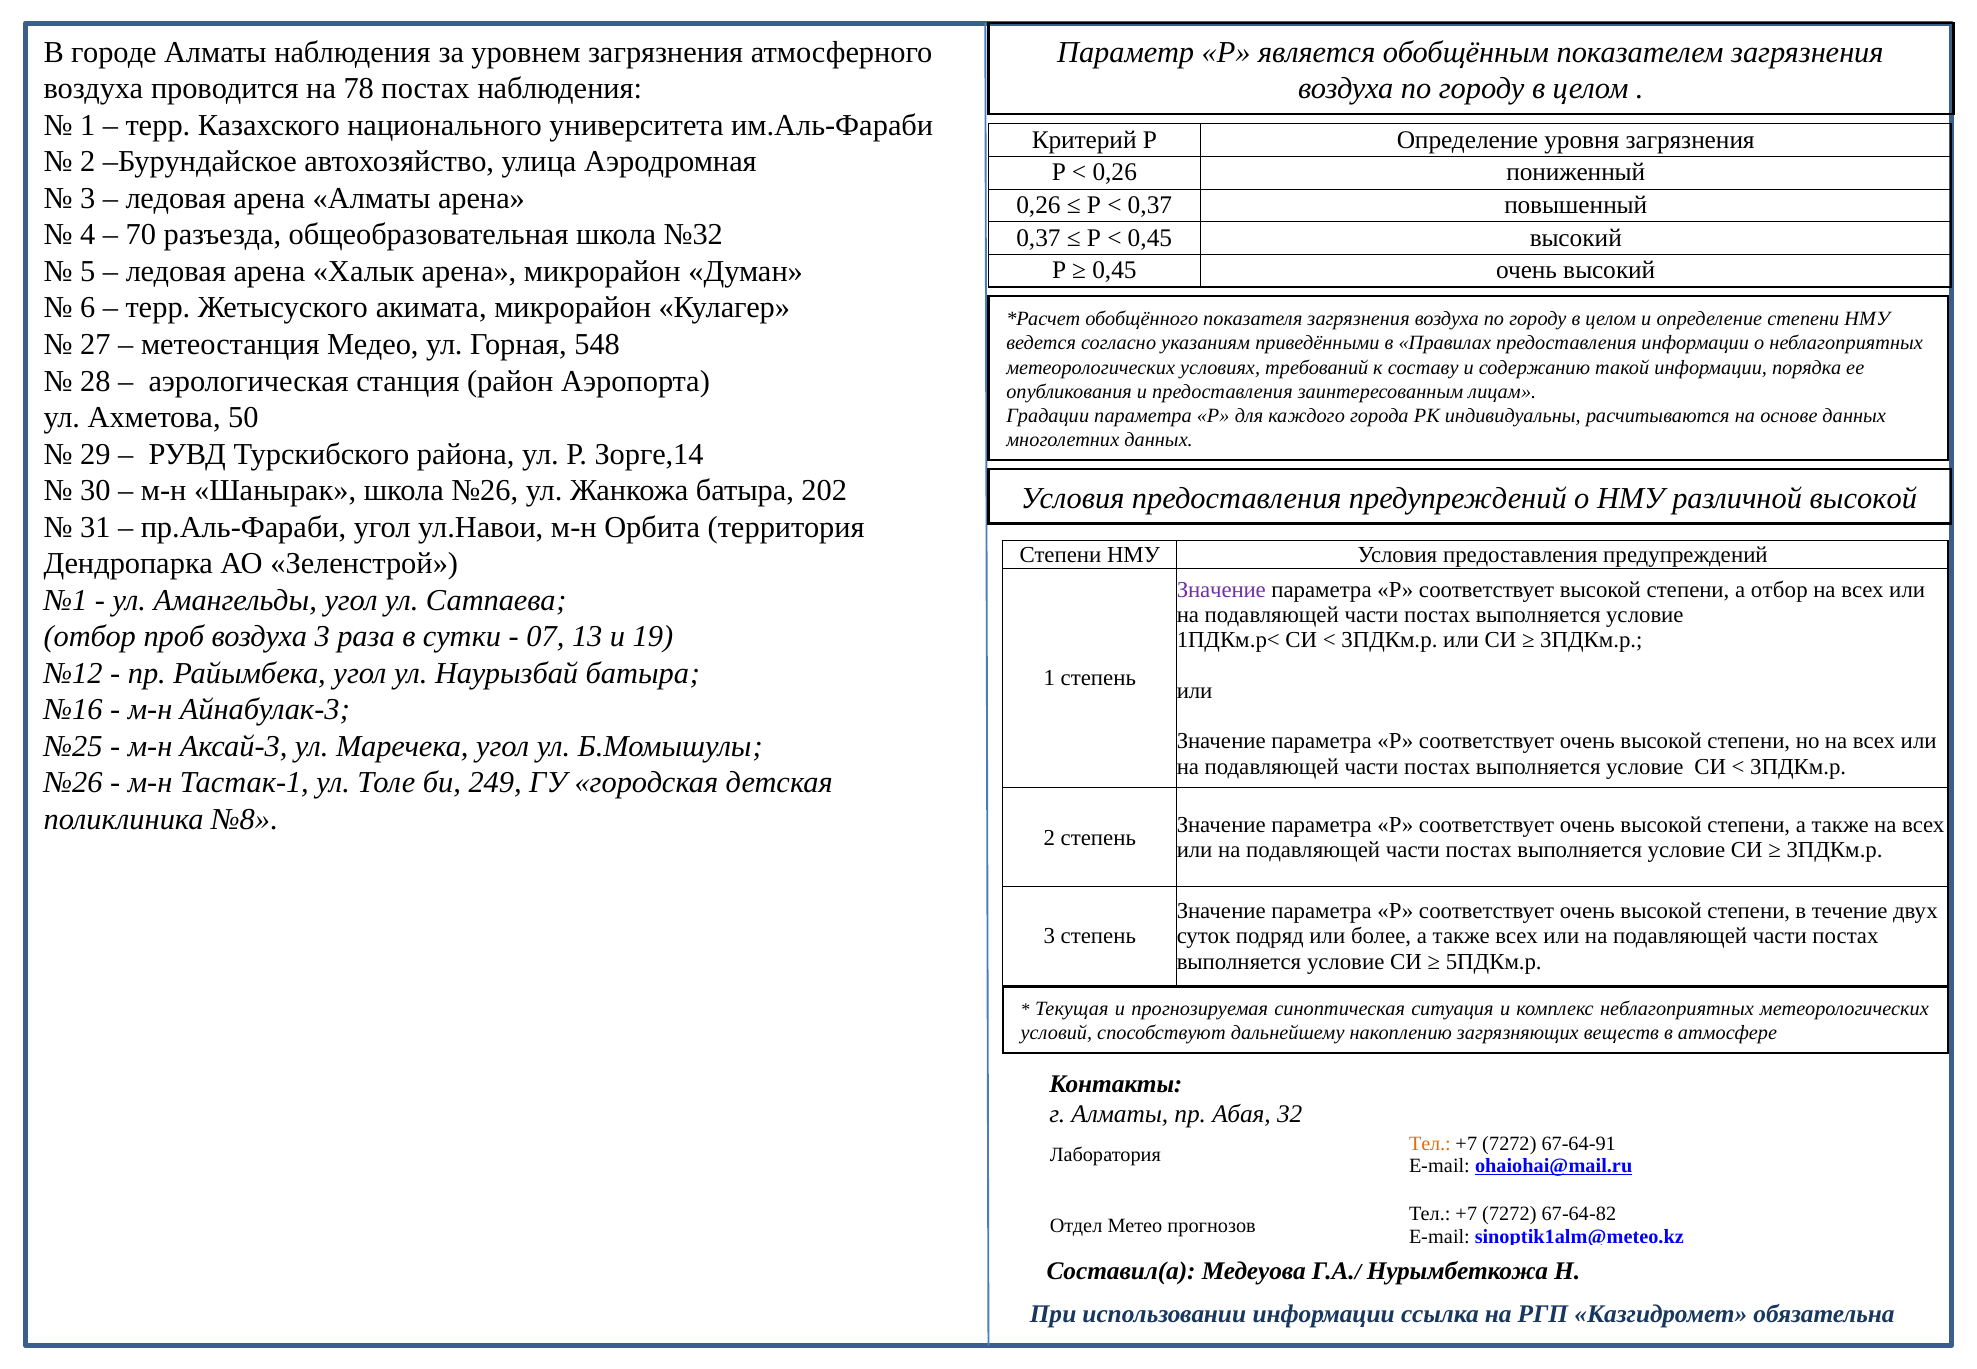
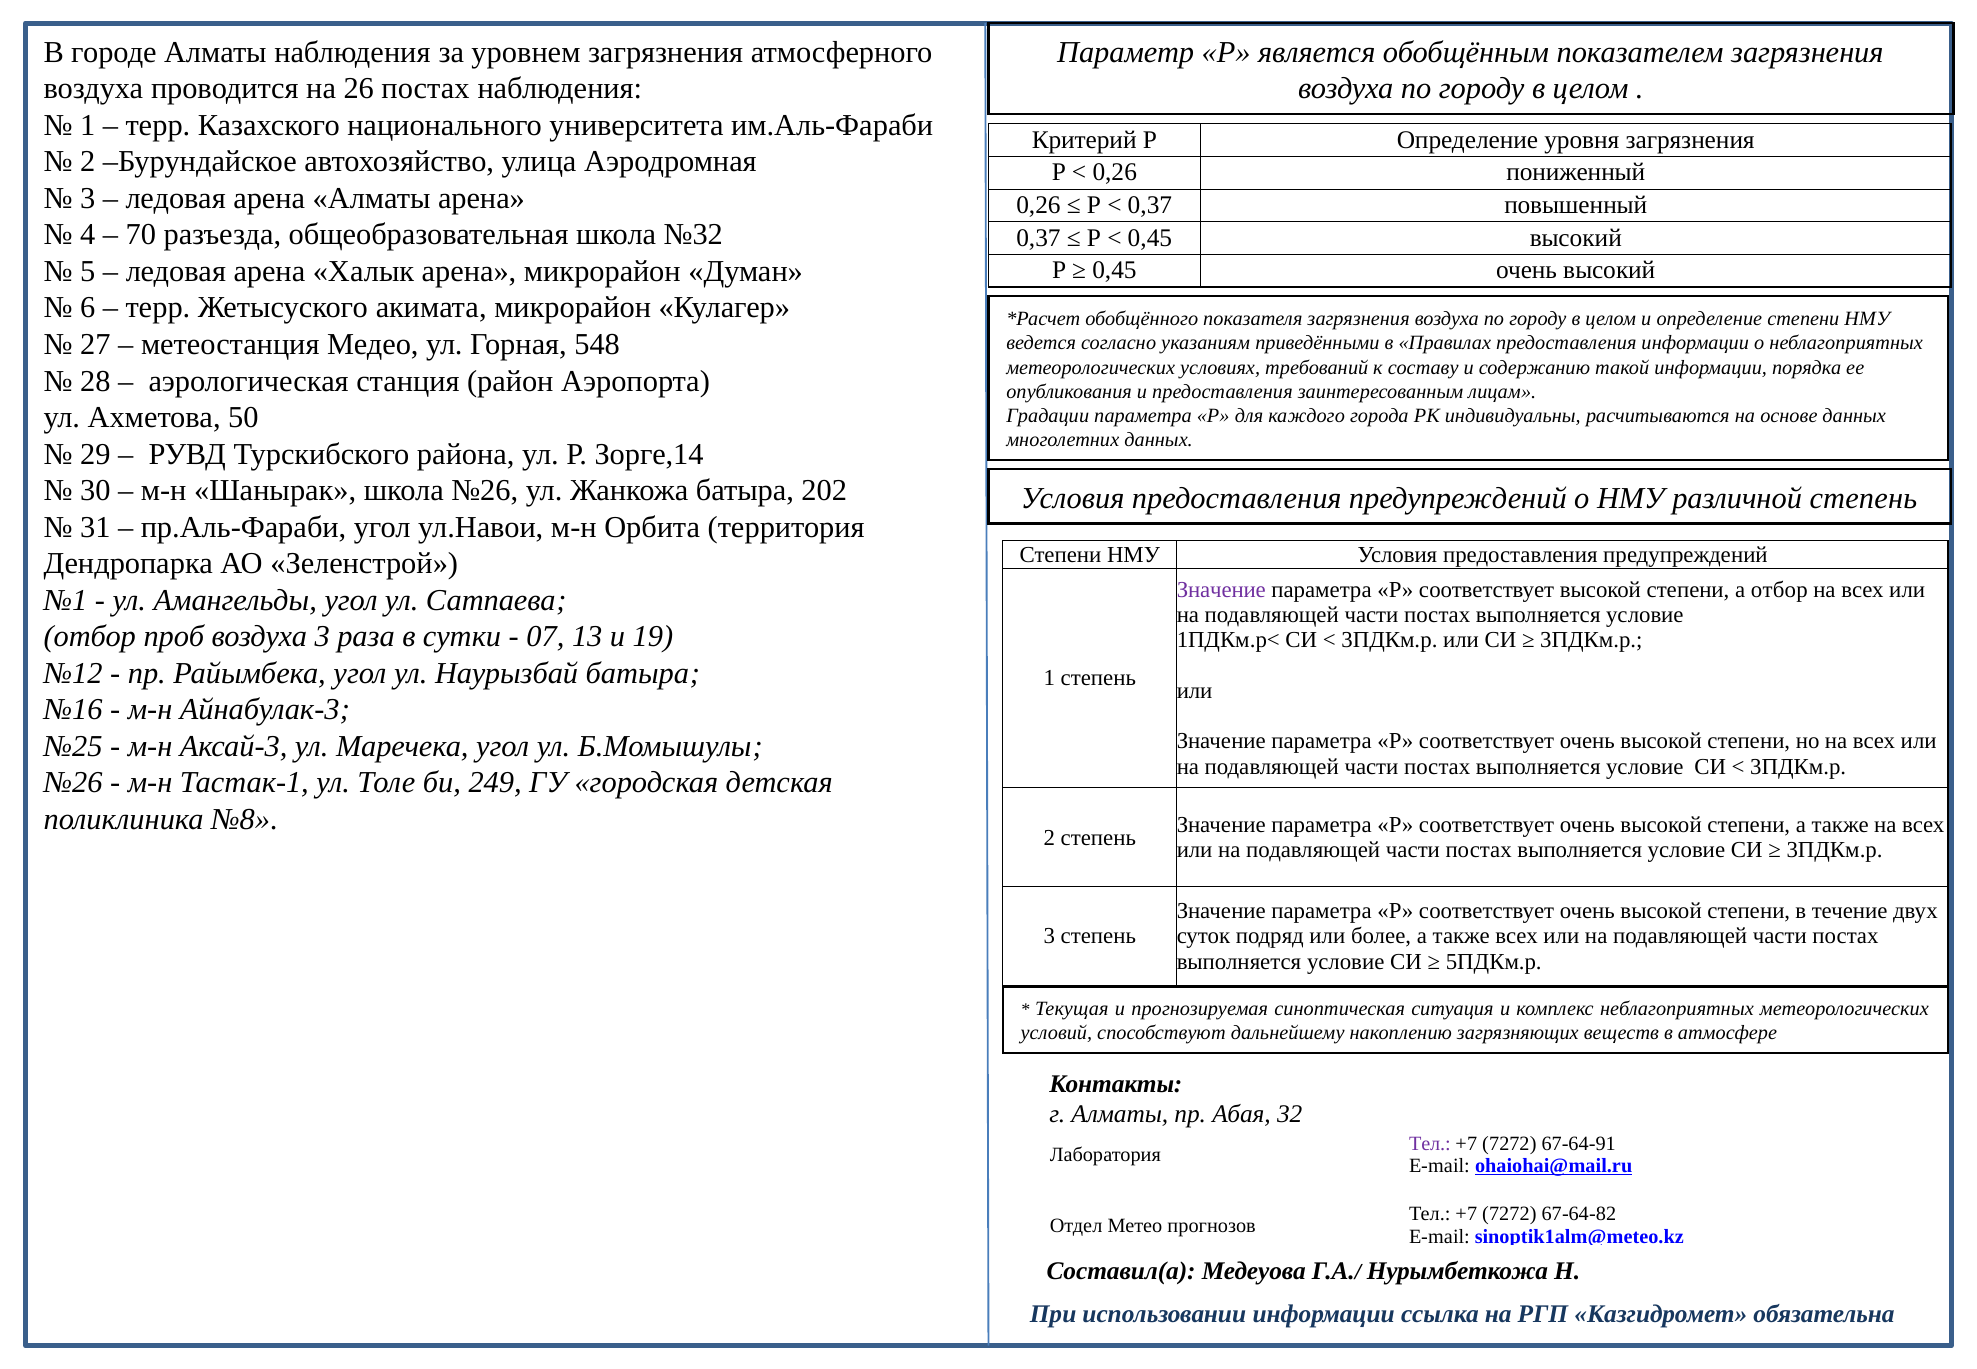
78: 78 -> 26
различной высокой: высокой -> степень
Тел at (1430, 1143) colour: orange -> purple
